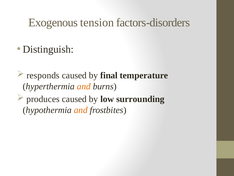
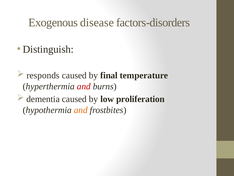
tension: tension -> disease
and at (84, 86) colour: orange -> red
produces: produces -> dementia
surrounding: surrounding -> proliferation
